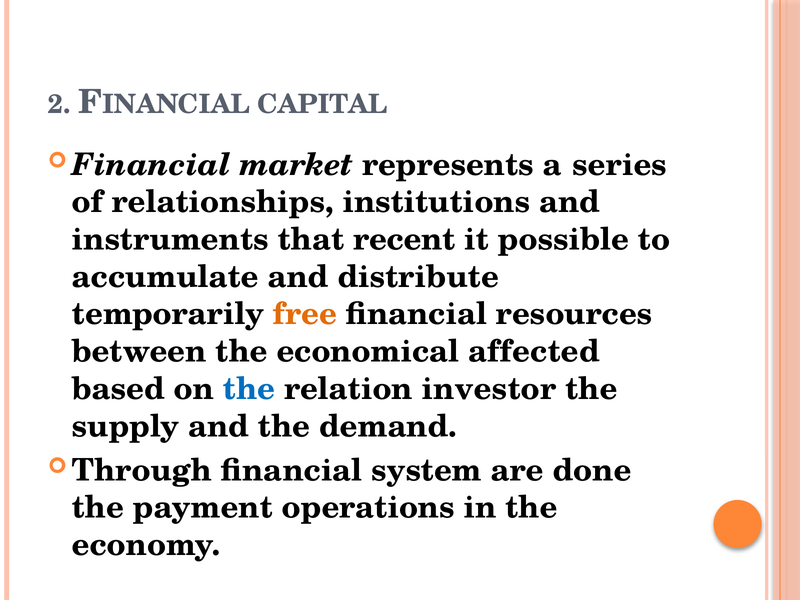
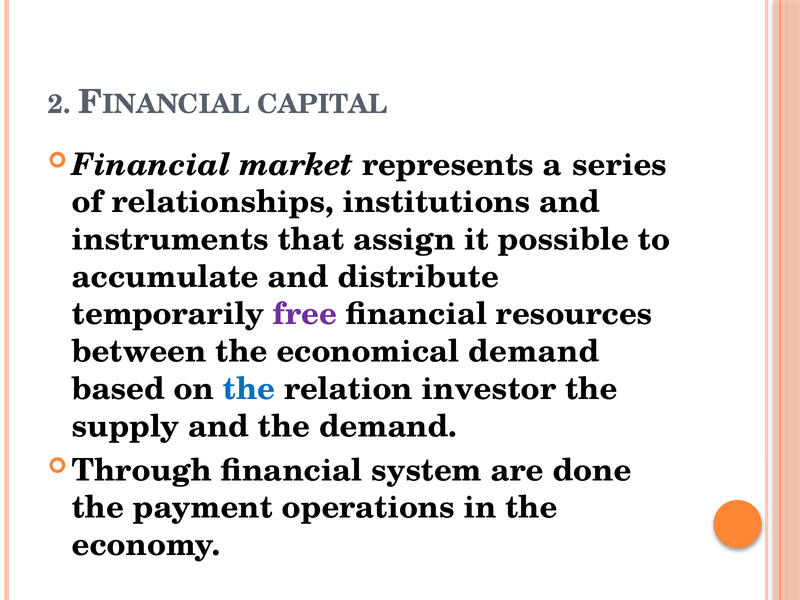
recent: recent -> assign
free colour: orange -> purple
economical affected: affected -> demand
